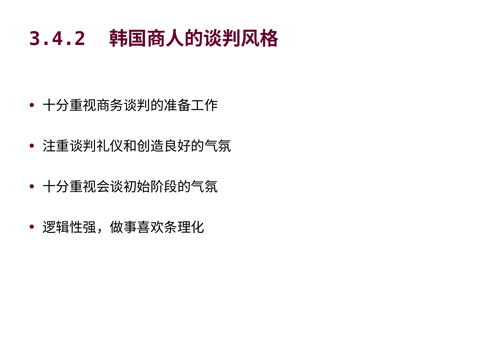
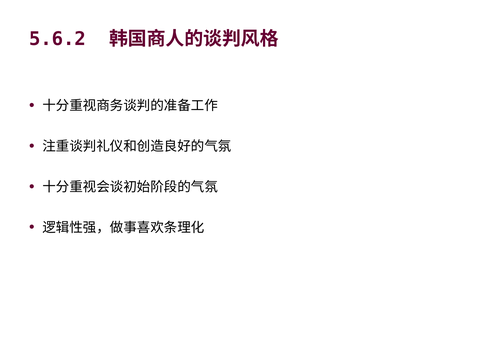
3.4.2: 3.4.2 -> 5.6.2
